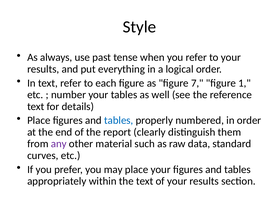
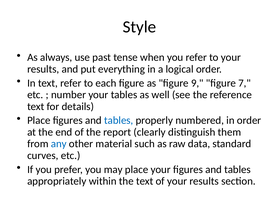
7: 7 -> 9
1: 1 -> 7
any colour: purple -> blue
